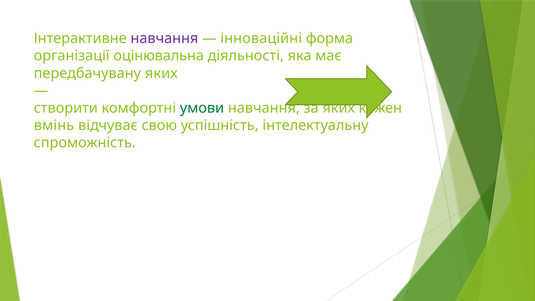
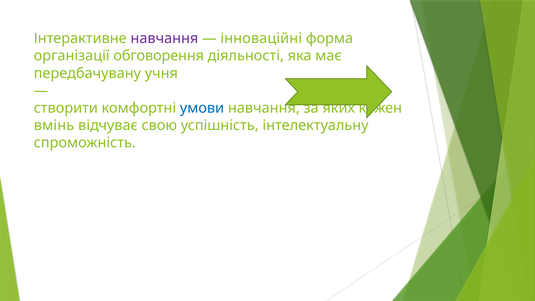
оцінювальна: оцінювальна -> обговорення
передбачувану яких: яких -> учня
умови colour: green -> blue
